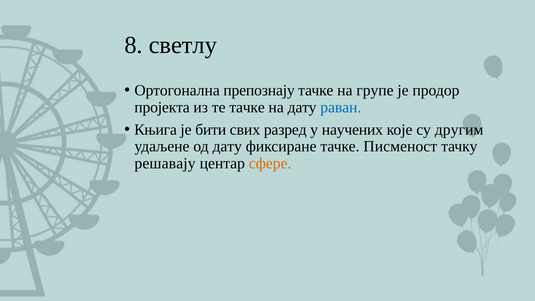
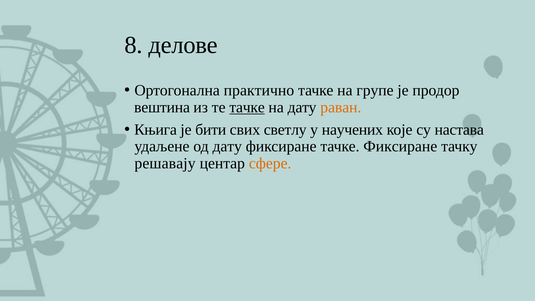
светлу: светлу -> делове
препознају: препознају -> практично
пројекта: пројекта -> вештина
тачке at (247, 107) underline: none -> present
раван colour: blue -> orange
разред: разред -> светлу
другим: другим -> настава
тачке Писменост: Писменост -> Фиксиране
